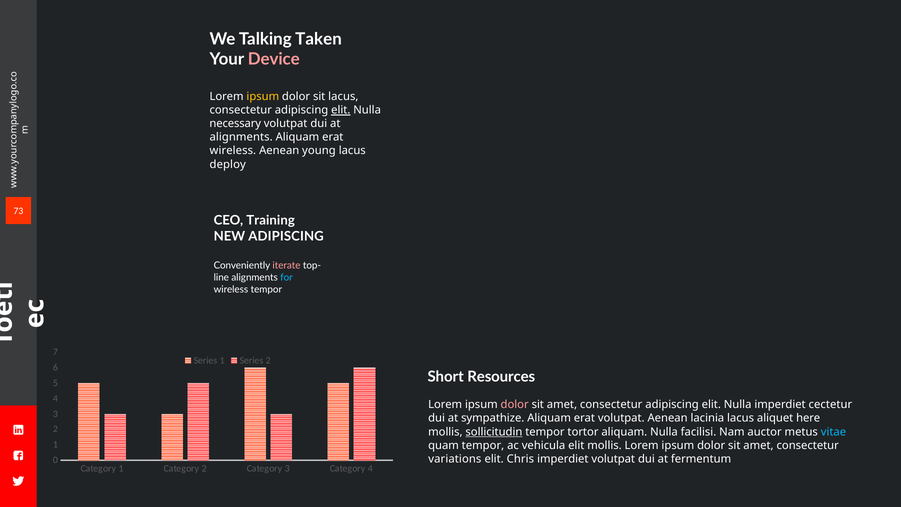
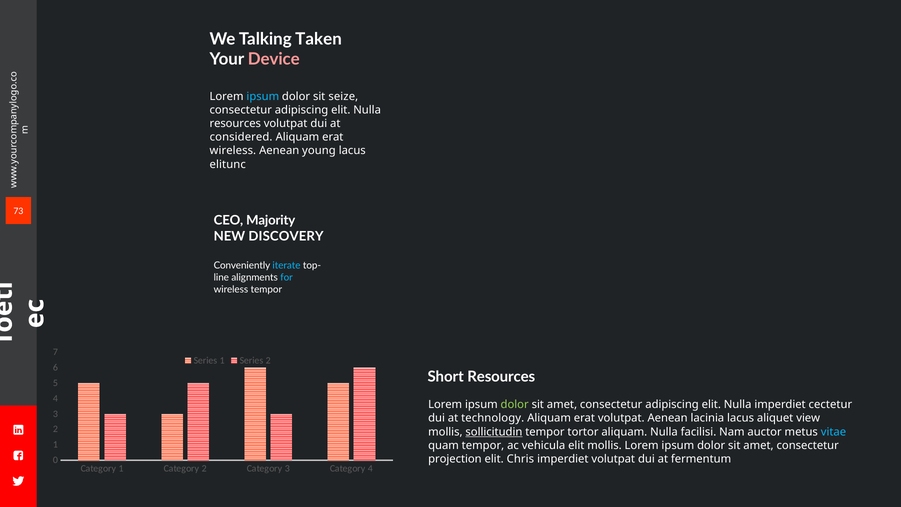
ipsum at (263, 97) colour: yellow -> light blue
sit lacus: lacus -> seize
elit at (341, 110) underline: present -> none
necessary at (235, 124): necessary -> resources
alignments at (241, 137): alignments -> considered
deploy: deploy -> elitunc
Training: Training -> Majority
NEW ADIPISCING: ADIPISCING -> DISCOVERY
iterate colour: pink -> light blue
dolor at (515, 405) colour: pink -> light green
sympathize: sympathize -> technology
here: here -> view
variations: variations -> projection
